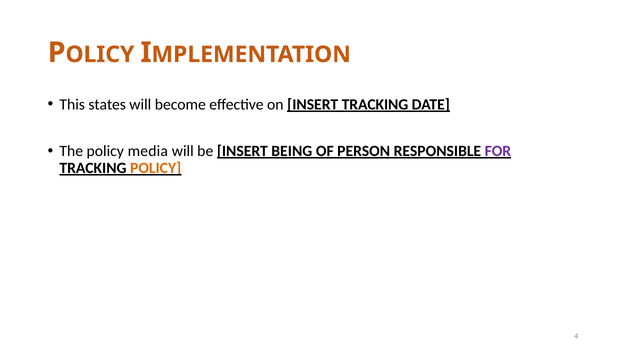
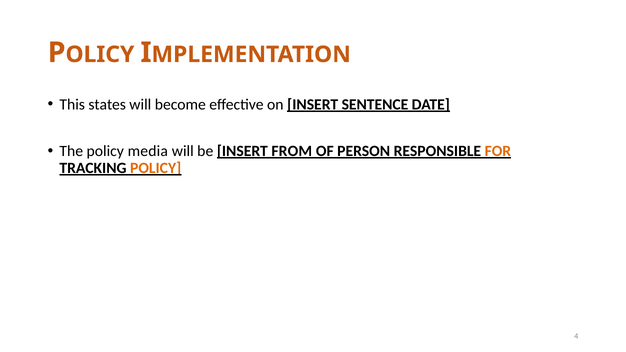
INSERT TRACKING: TRACKING -> SENTENCE
BEING: BEING -> FROM
FOR colour: purple -> orange
